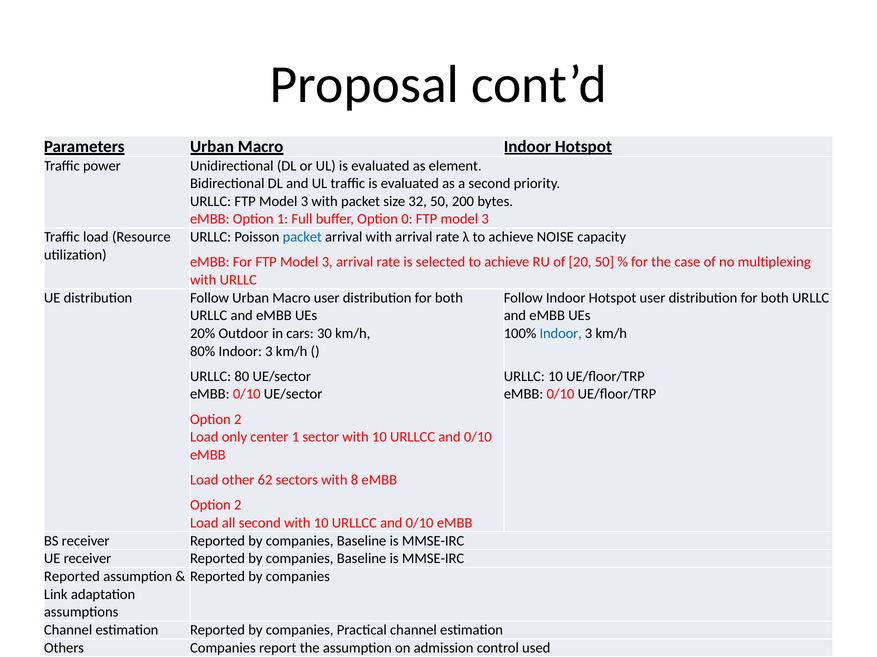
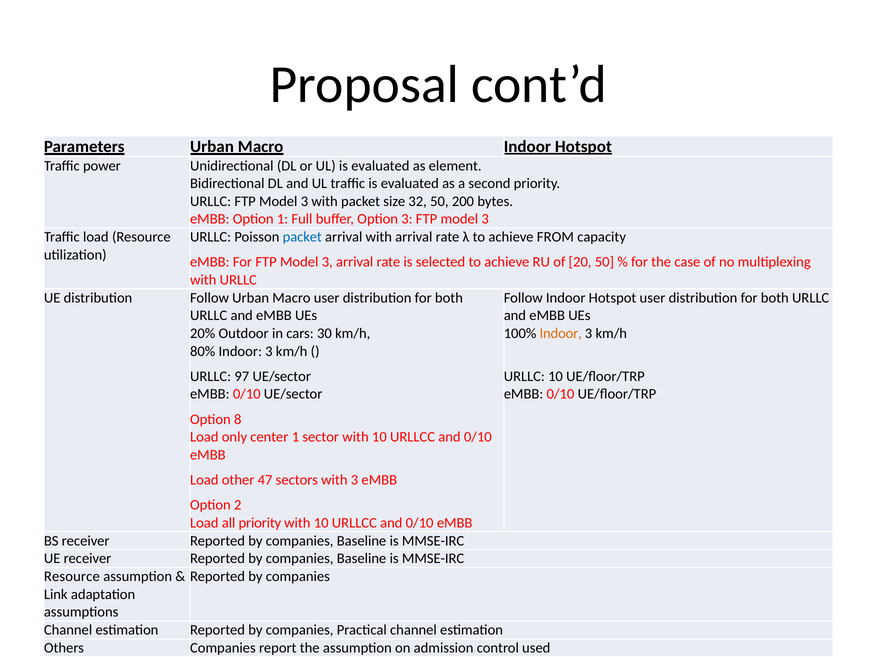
Option 0: 0 -> 3
NOISE: NOISE -> FROM
Indoor at (561, 334) colour: blue -> orange
80: 80 -> 97
2 at (238, 420): 2 -> 8
62: 62 -> 47
with 8: 8 -> 3
all second: second -> priority
Reported at (72, 577): Reported -> Resource
